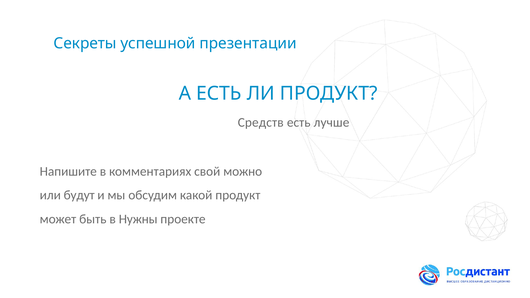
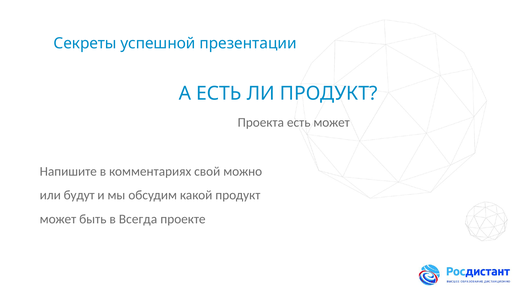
Средств: Средств -> Проекта
есть лучше: лучше -> может
Нужны: Нужны -> Всегда
